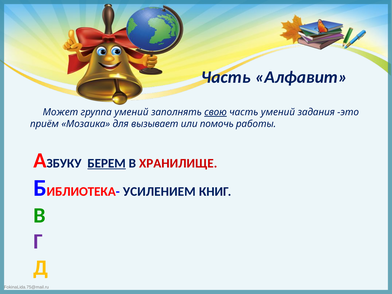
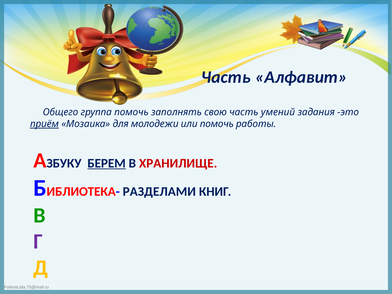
Может: Может -> Общего
группа умений: умений -> помочь
свою underline: present -> none
приём underline: none -> present
вызывает: вызывает -> молодежи
УСИЛЕНИЕМ: УСИЛЕНИЕМ -> РАЗДЕЛАМИ
